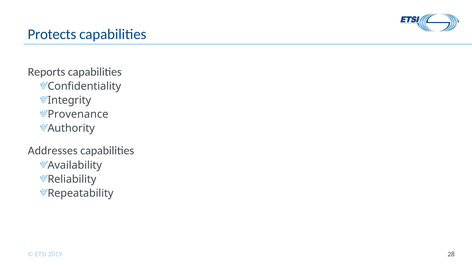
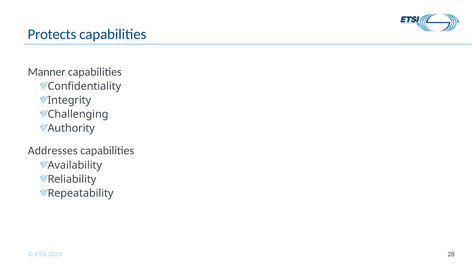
Reports: Reports -> Manner
Provenance: Provenance -> Challenging
